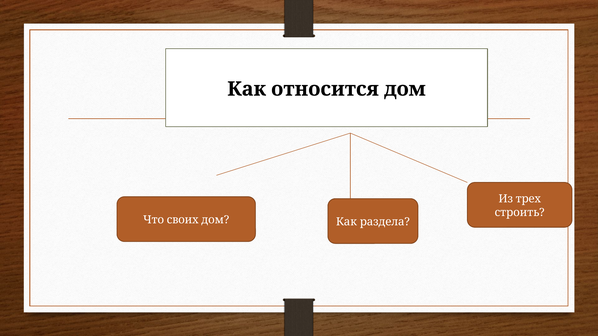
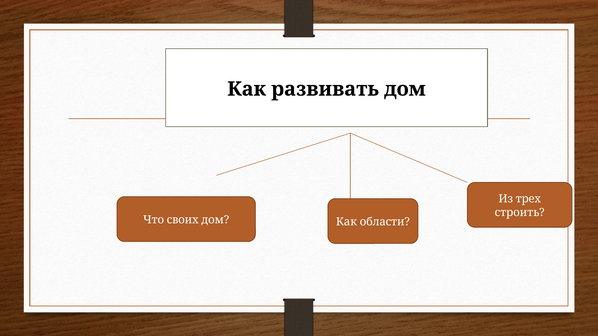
относится: относится -> развивать
раздела: раздела -> области
